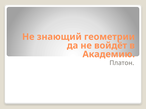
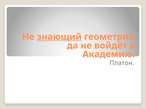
знающий underline: none -> present
